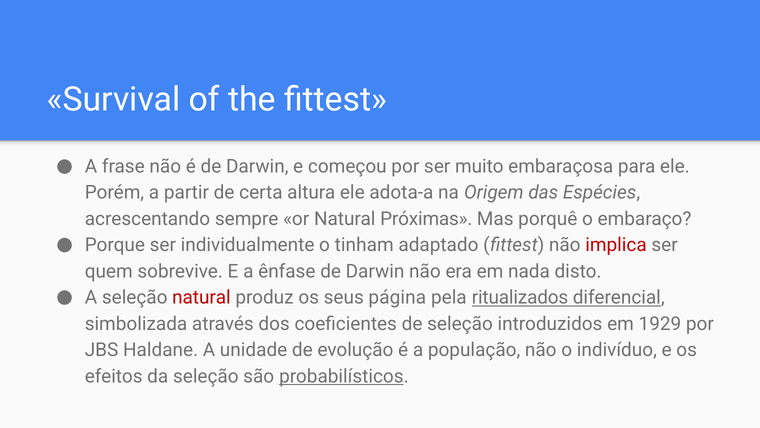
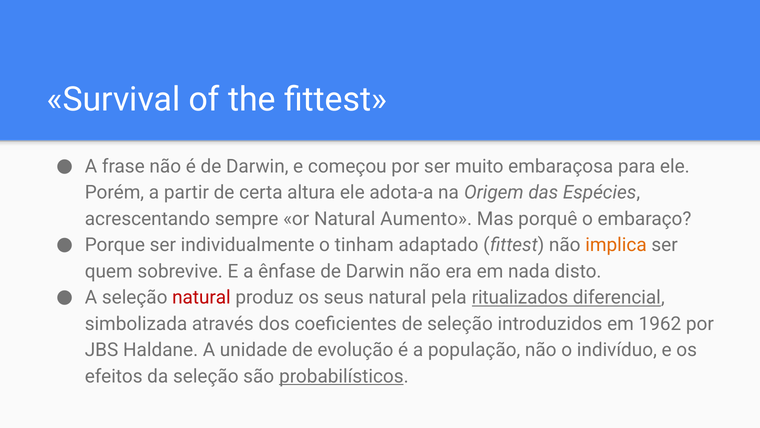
Próximas: Próximas -> Aumento
implica colour: red -> orange
seus página: página -> natural
1929: 1929 -> 1962
